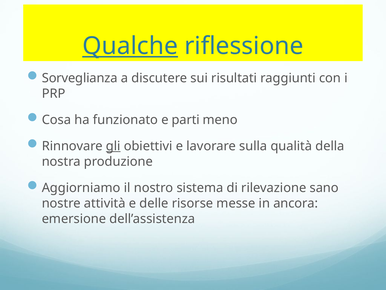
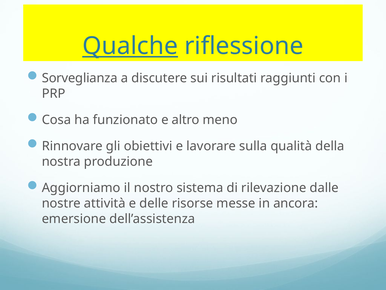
parti: parti -> altro
gli underline: present -> none
sano: sano -> dalle
